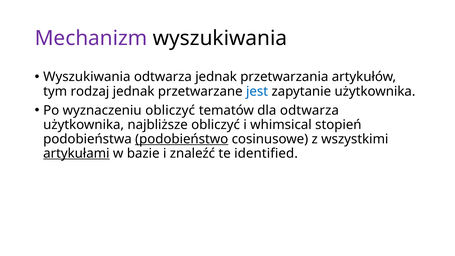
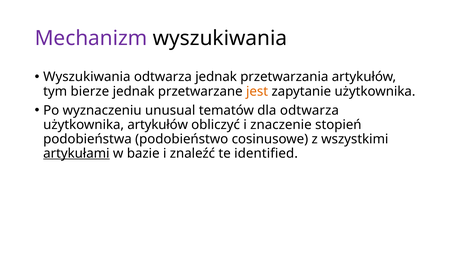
rodzaj: rodzaj -> bierze
jest colour: blue -> orange
wyznaczeniu obliczyć: obliczyć -> unusual
użytkownika najbliższe: najbliższe -> artykułów
whimsical: whimsical -> znaczenie
podobieństwo underline: present -> none
